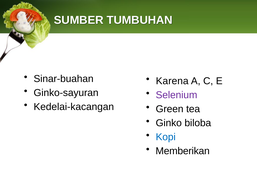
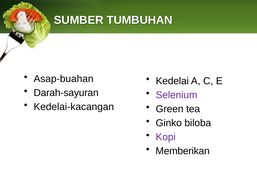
Sinar-buahan: Sinar-buahan -> Asap-buahan
Karena: Karena -> Kedelai
Ginko-sayuran: Ginko-sayuran -> Darah-sayuran
Kopi colour: blue -> purple
